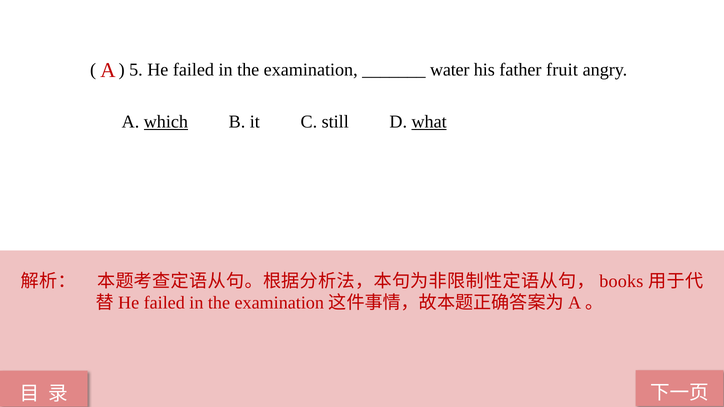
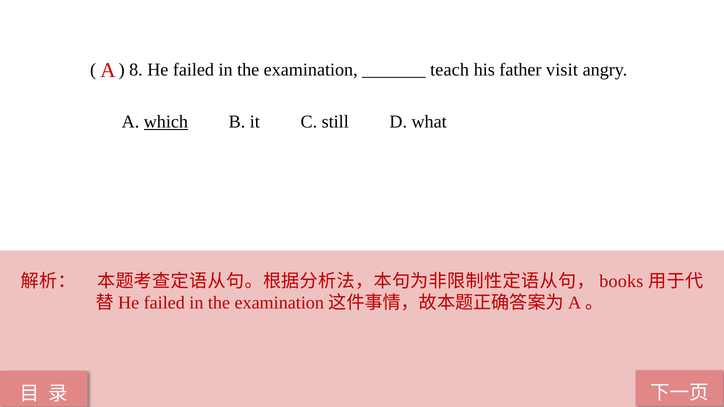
5: 5 -> 8
water: water -> teach
fruit: fruit -> visit
what underline: present -> none
